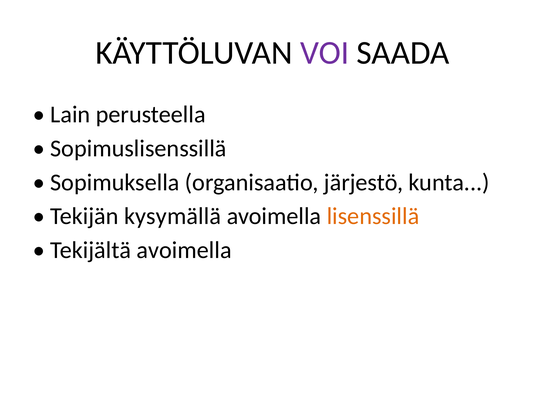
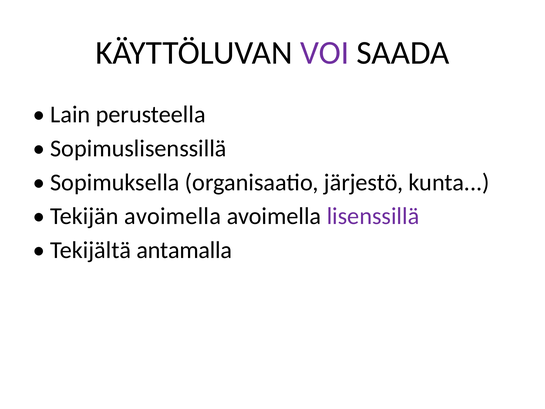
Tekijän kysymällä: kysymällä -> avoimella
lisenssillä colour: orange -> purple
Tekijältä avoimella: avoimella -> antamalla
